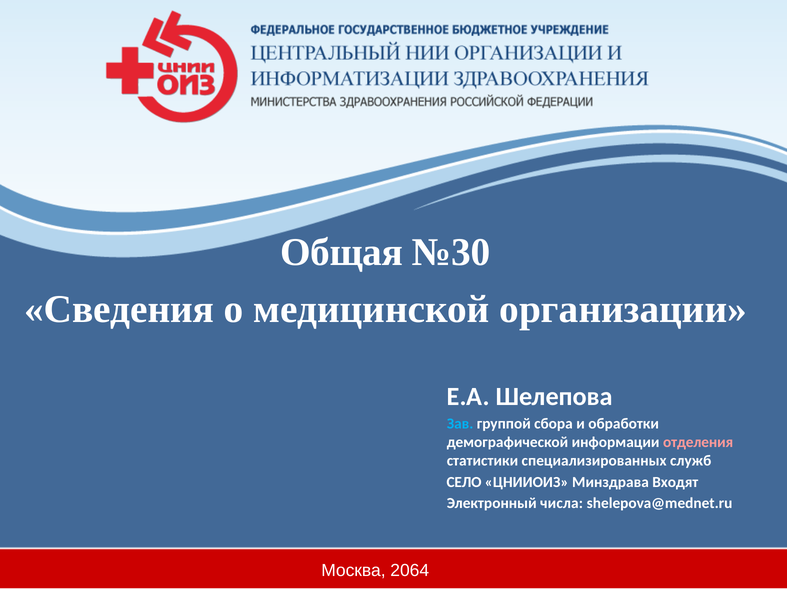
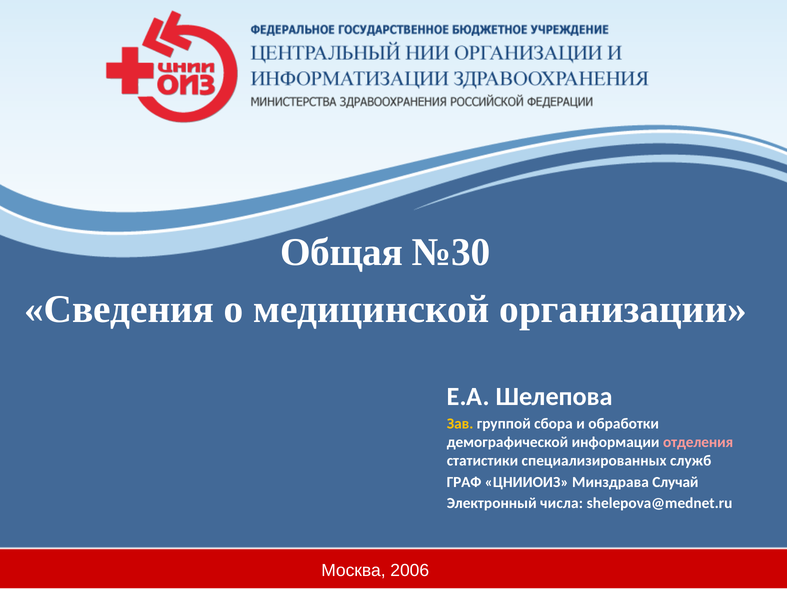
Зав colour: light blue -> yellow
СЕЛО: СЕЛО -> ГРАФ
Входят: Входят -> Случай
2064: 2064 -> 2006
